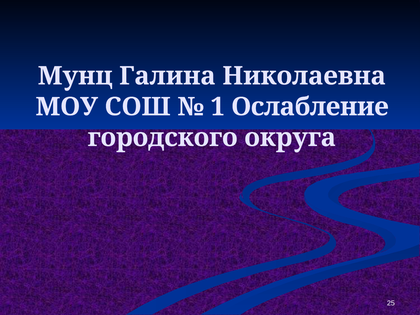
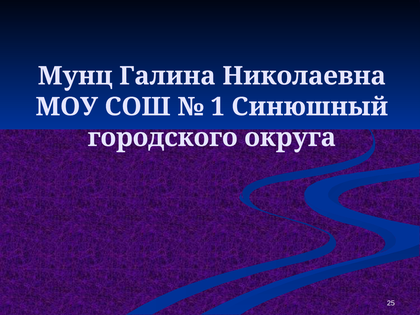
Ослабление: Ослабление -> Синюшный
